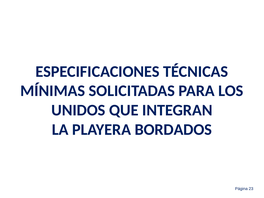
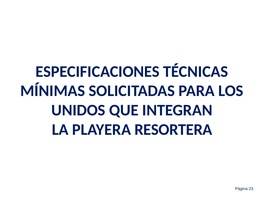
BORDADOS: BORDADOS -> RESORTERA
